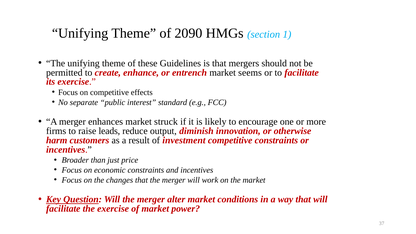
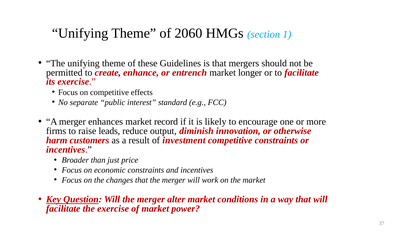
2090: 2090 -> 2060
seems: seems -> longer
struck: struck -> record
